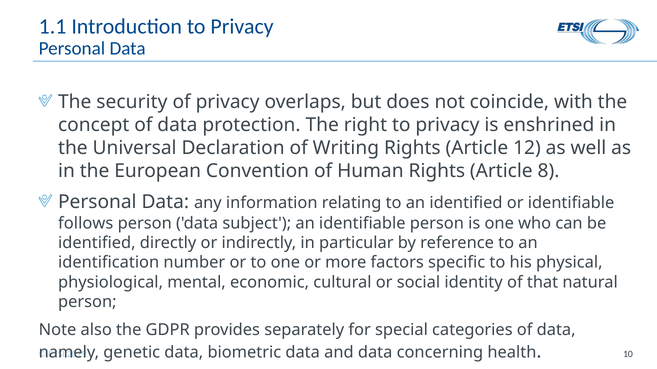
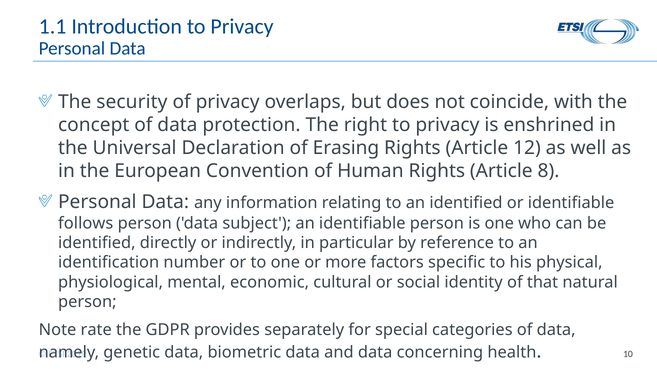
Writing: Writing -> Erasing
also: also -> rate
